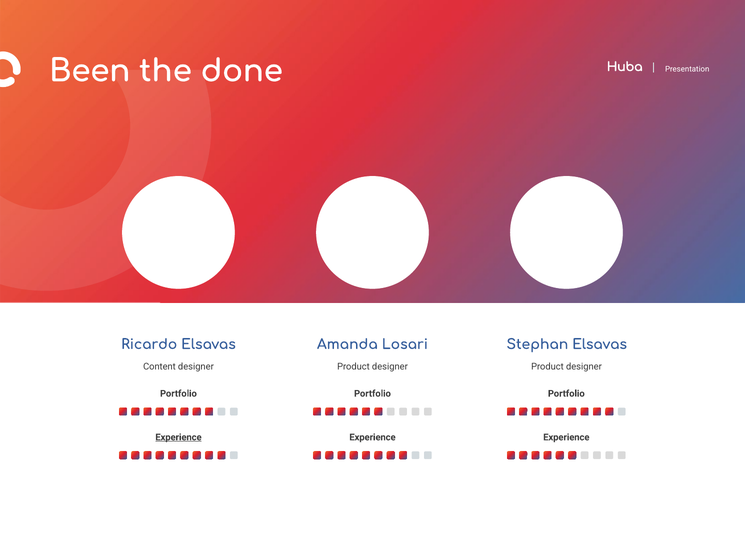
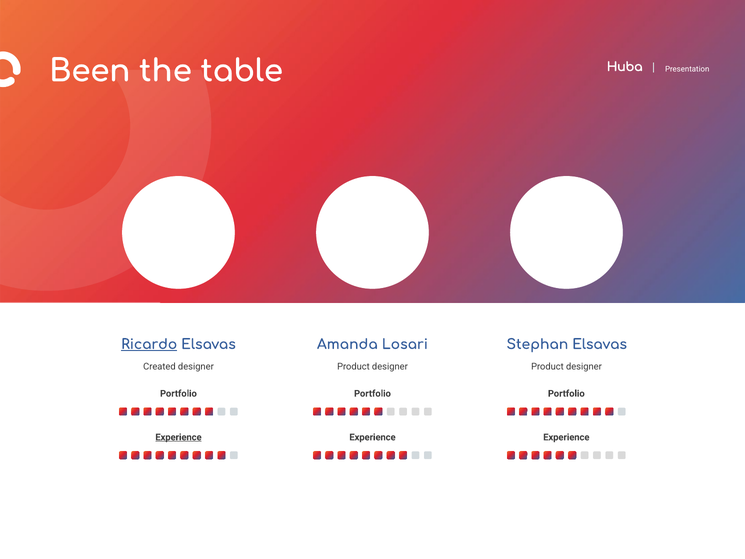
done: done -> table
Ricardo underline: none -> present
Content: Content -> Created
